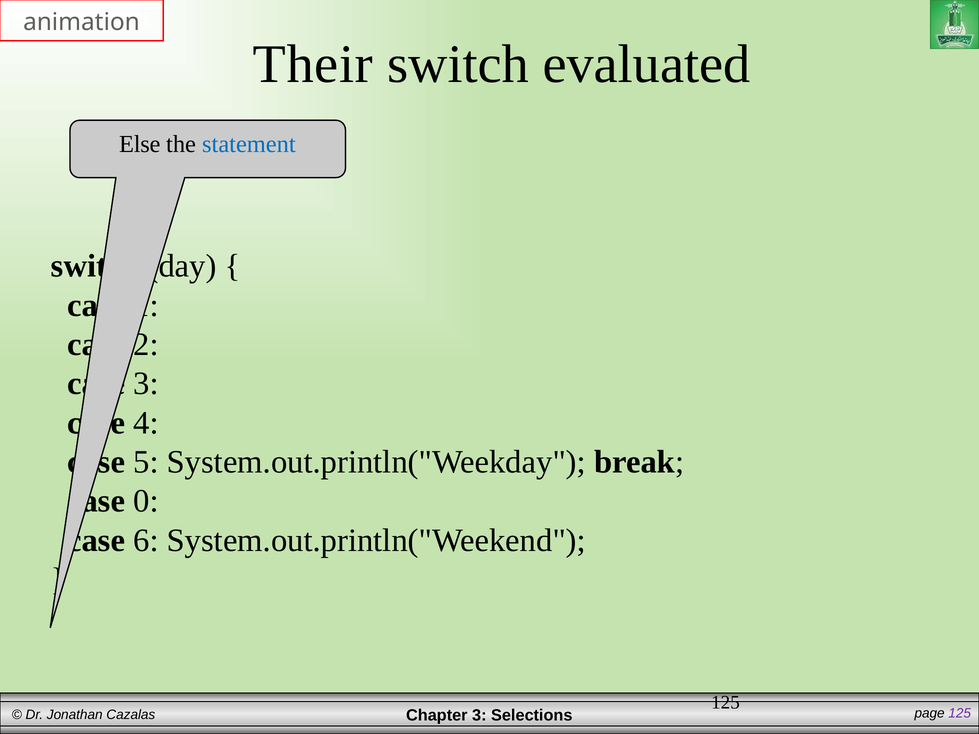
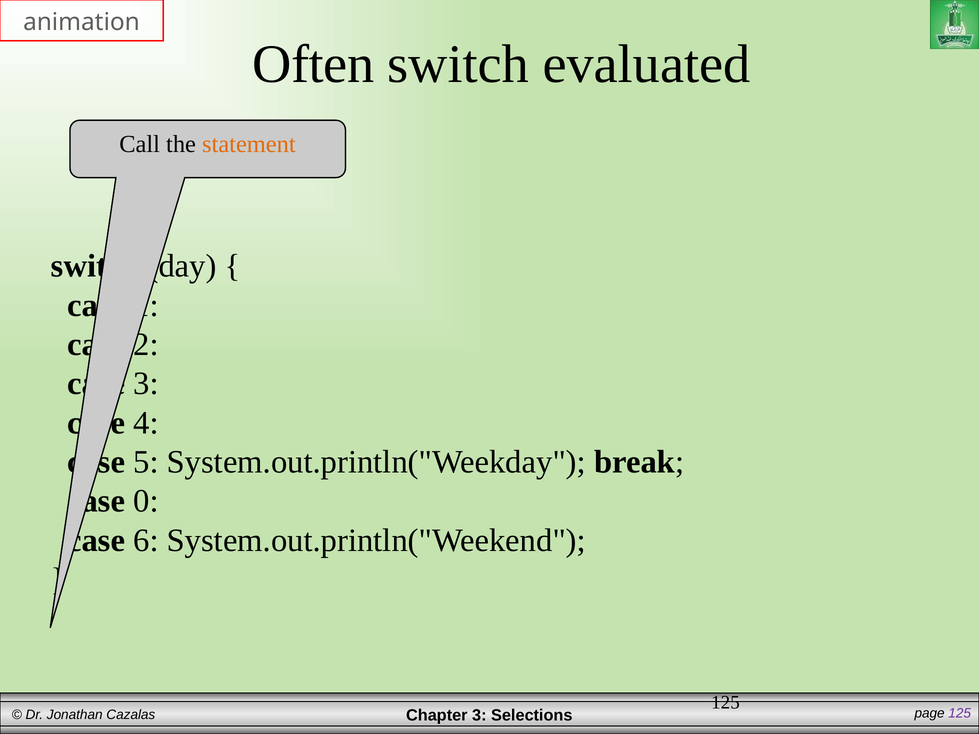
Their: Their -> Often
Else: Else -> Call
statement colour: blue -> orange
